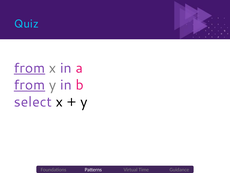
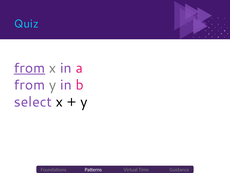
from at (29, 85) underline: present -> none
